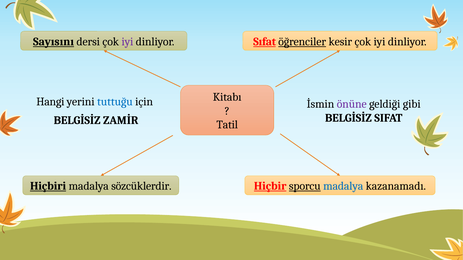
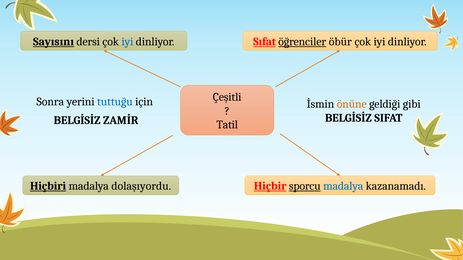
iyi at (127, 42) colour: purple -> blue
kesir: kesir -> öbür
Kitabı: Kitabı -> Çeşitli
Hangi: Hangi -> Sonra
önüne colour: purple -> orange
sözcüklerdir: sözcüklerdir -> dolaşıyordu
